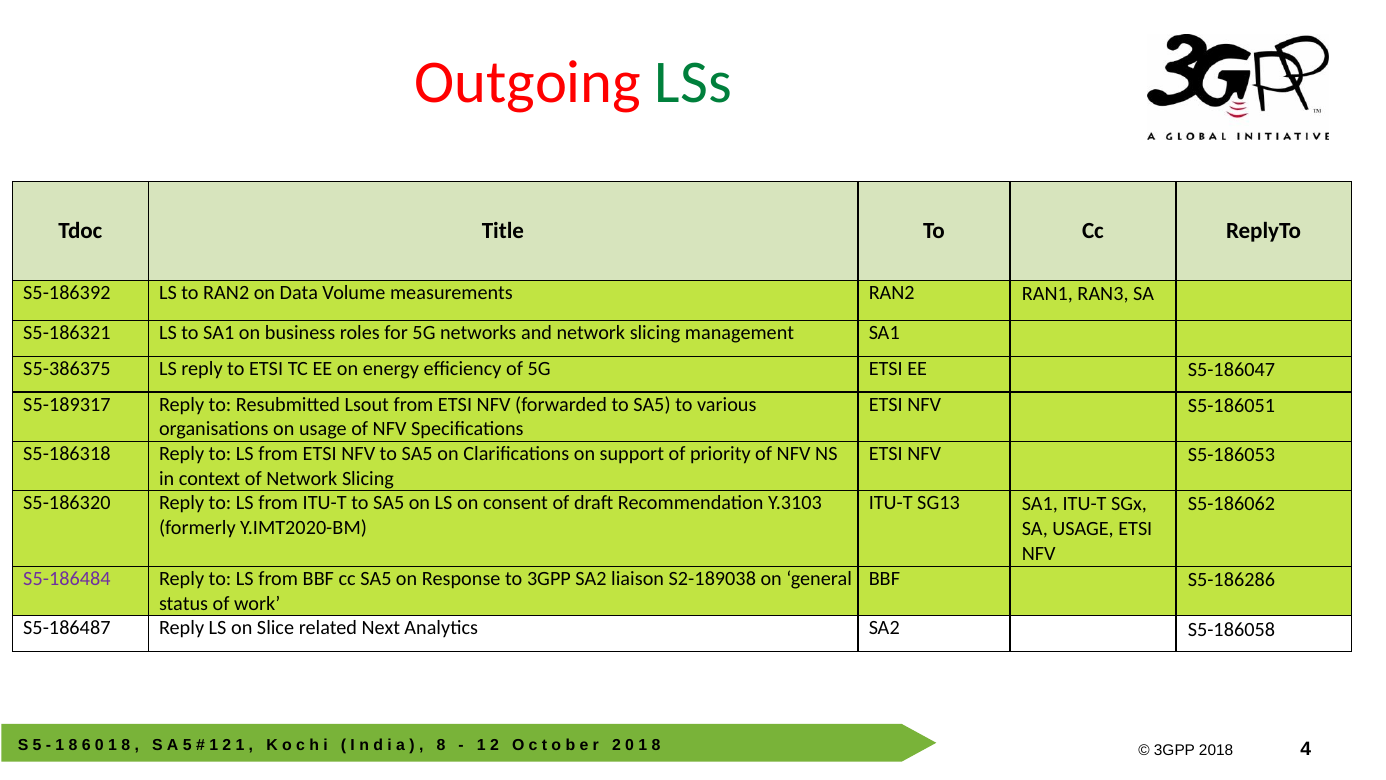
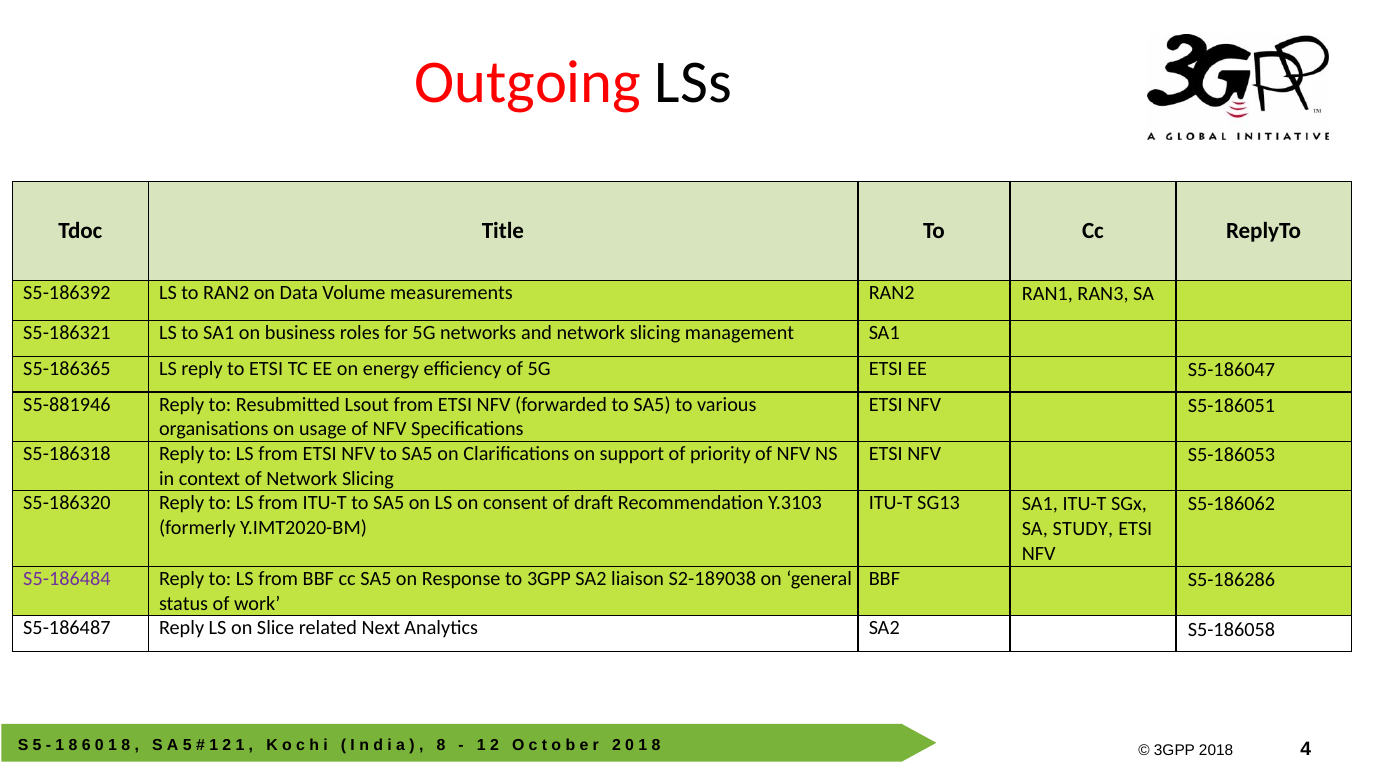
LSs colour: green -> black
S5-386375: S5-386375 -> S5-186365
S5-189317: S5-189317 -> S5-881946
SA USAGE: USAGE -> STUDY
